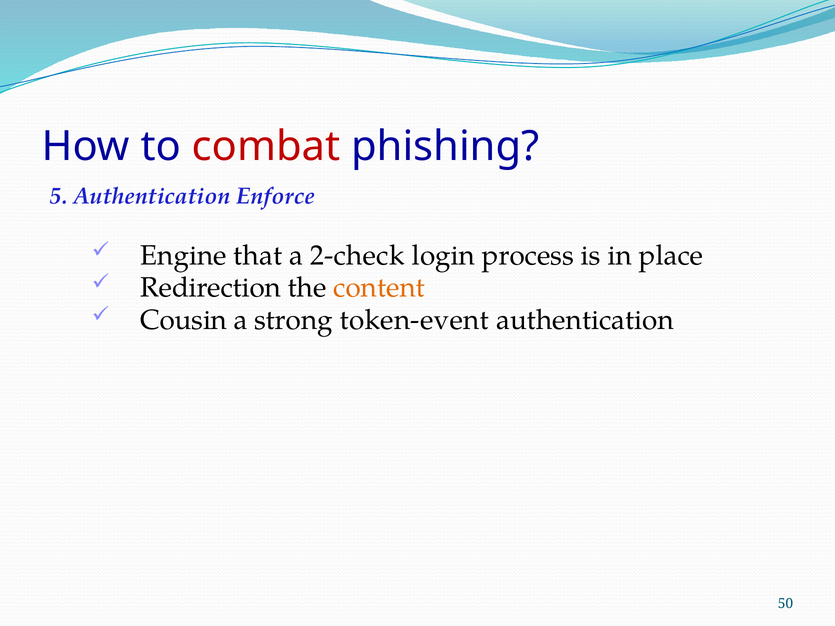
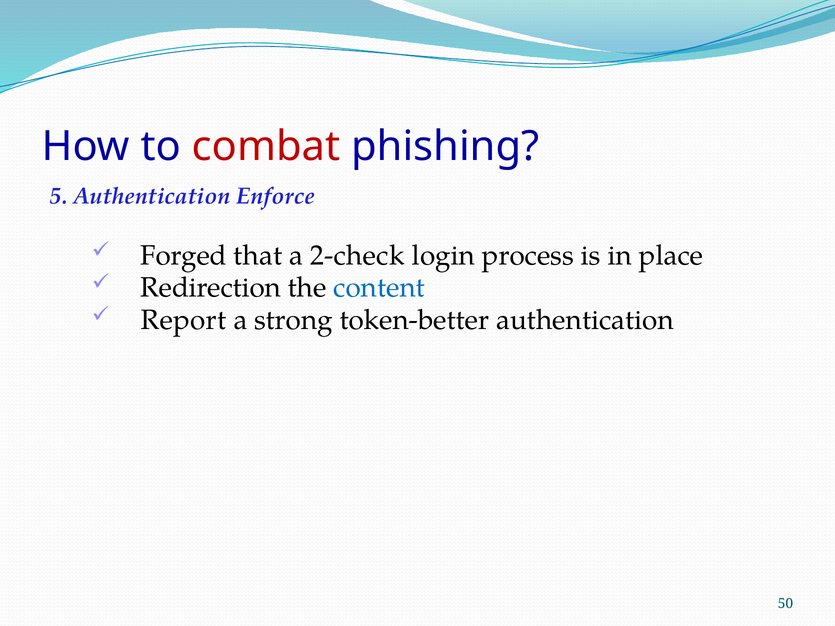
Engine: Engine -> Forged
content colour: orange -> blue
Cousin: Cousin -> Report
token-event: token-event -> token-better
